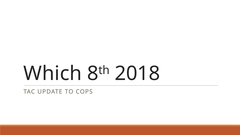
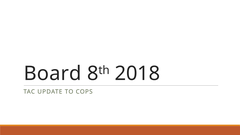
Which: Which -> Board
